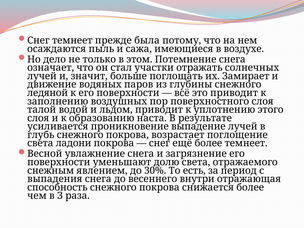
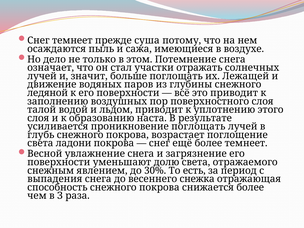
была: была -> суша
Замирает: Замирает -> Лежащей
проникновение выпадение: выпадение -> поглощать
внутри: внутри -> снежка
